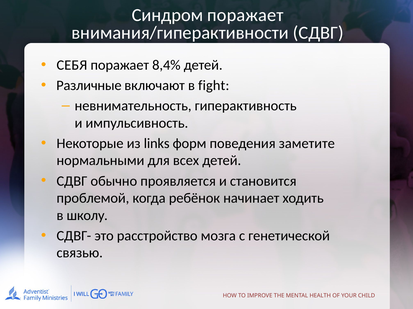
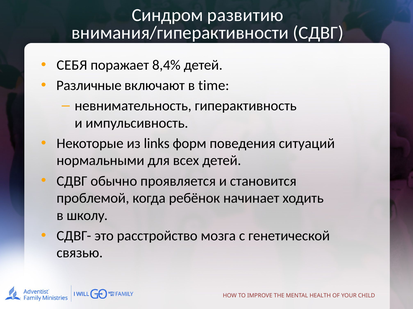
Синдром поражает: поражает -> развитию
fight: fight -> time
заметите: заметите -> ситуаций
